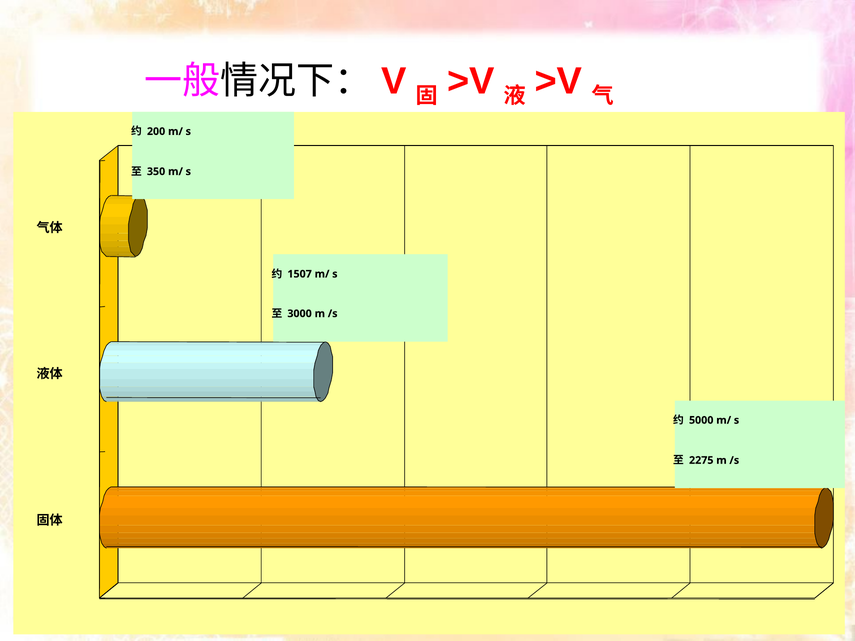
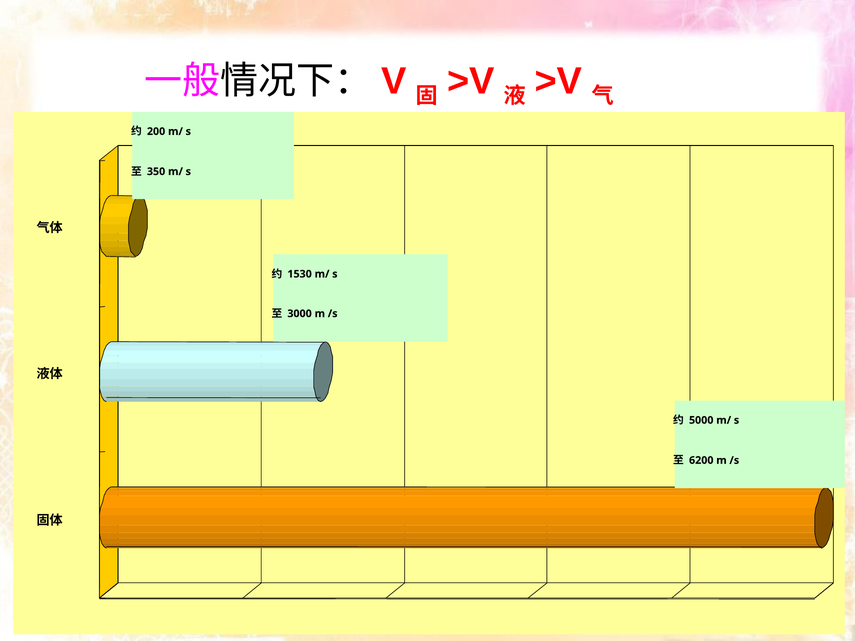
1507: 1507 -> 1530
2275: 2275 -> 6200
